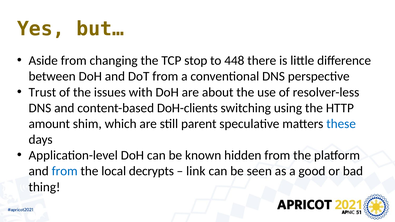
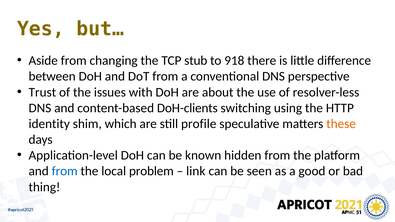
stop: stop -> stub
448: 448 -> 918
amount: amount -> identity
parent: parent -> profile
these colour: blue -> orange
decrypts: decrypts -> problem
